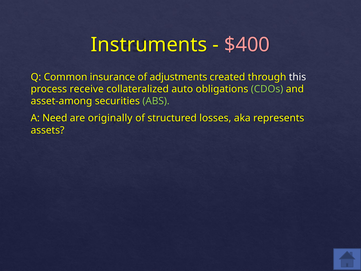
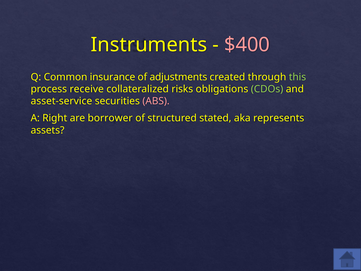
this colour: white -> light green
auto: auto -> risks
asset-among: asset-among -> asset-service
ABS colour: light green -> pink
Need: Need -> Right
originally: originally -> borrower
losses: losses -> stated
